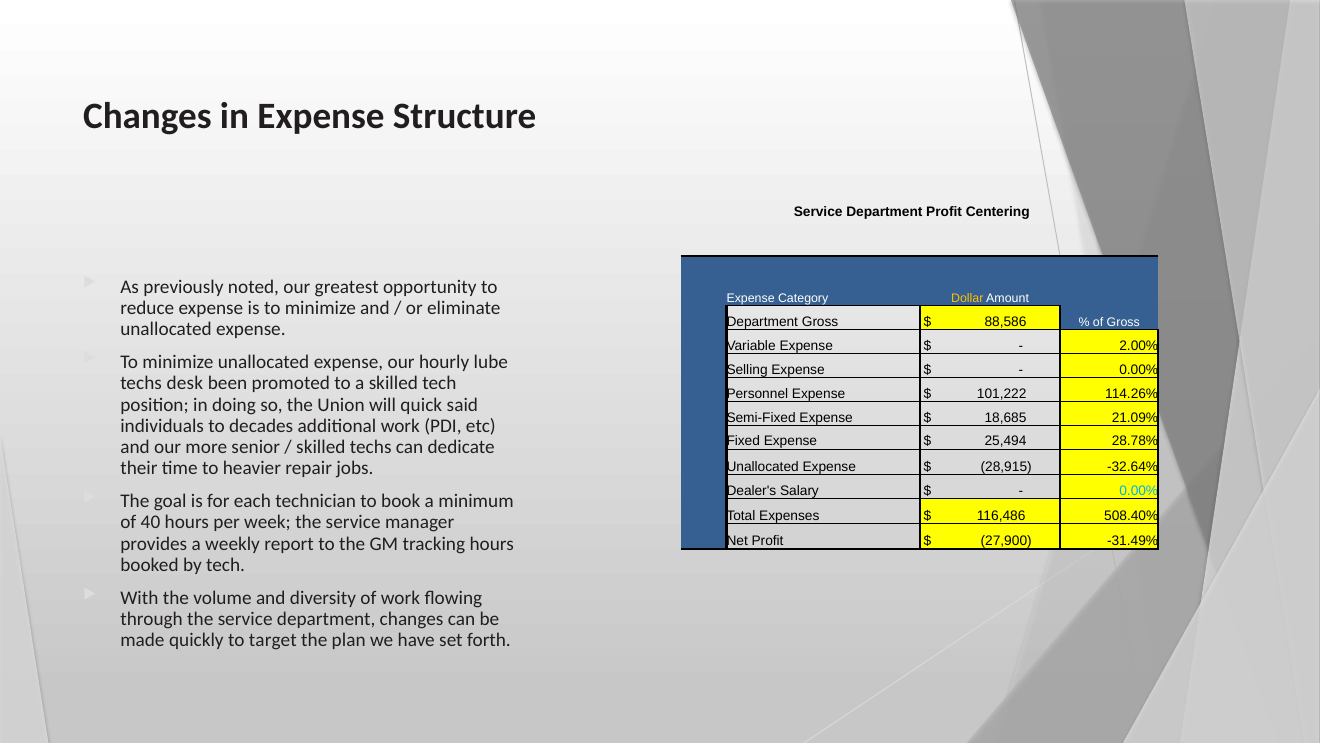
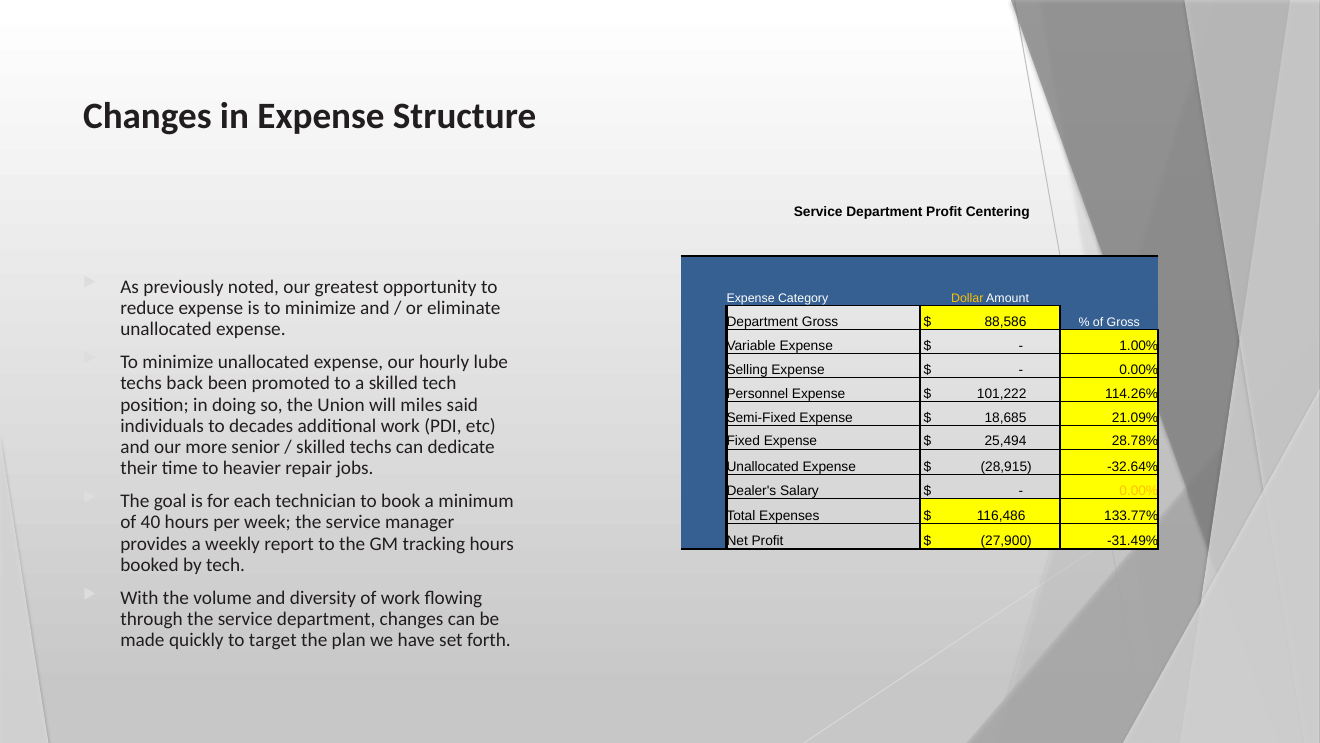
2.00%: 2.00% -> 1.00%
desk: desk -> back
quick: quick -> miles
0.00% at (1139, 490) colour: light blue -> yellow
508.40%: 508.40% -> 133.77%
